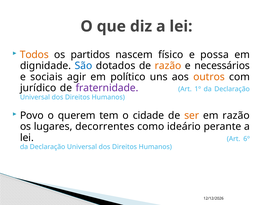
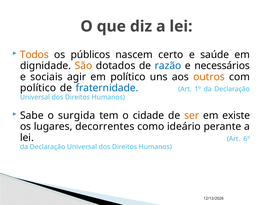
partidos: partidos -> públicos
físico: físico -> certo
possa: possa -> saúde
São colour: blue -> orange
razão at (168, 66) colour: orange -> blue
jurídico at (38, 88): jurídico -> político
fraternidade colour: purple -> blue
Povo: Povo -> Sabe
querem: querem -> surgida
em razão: razão -> existe
